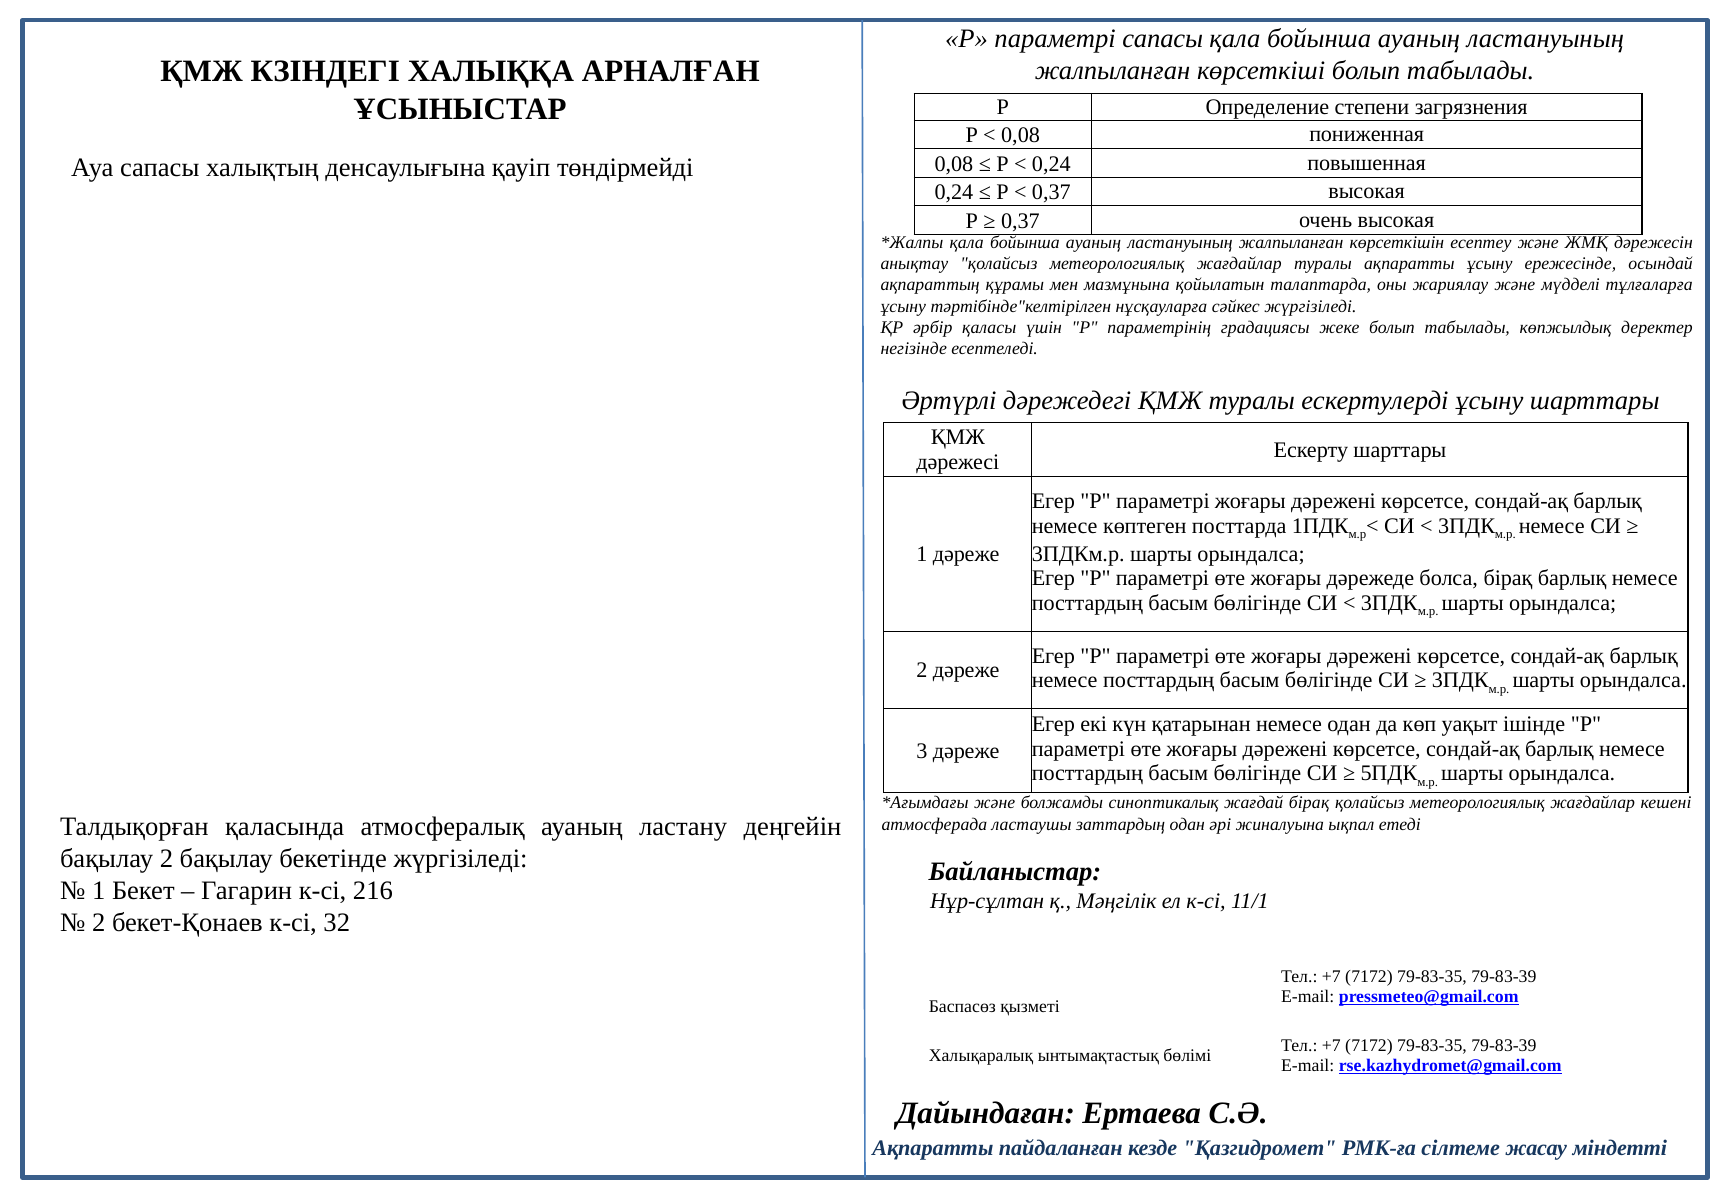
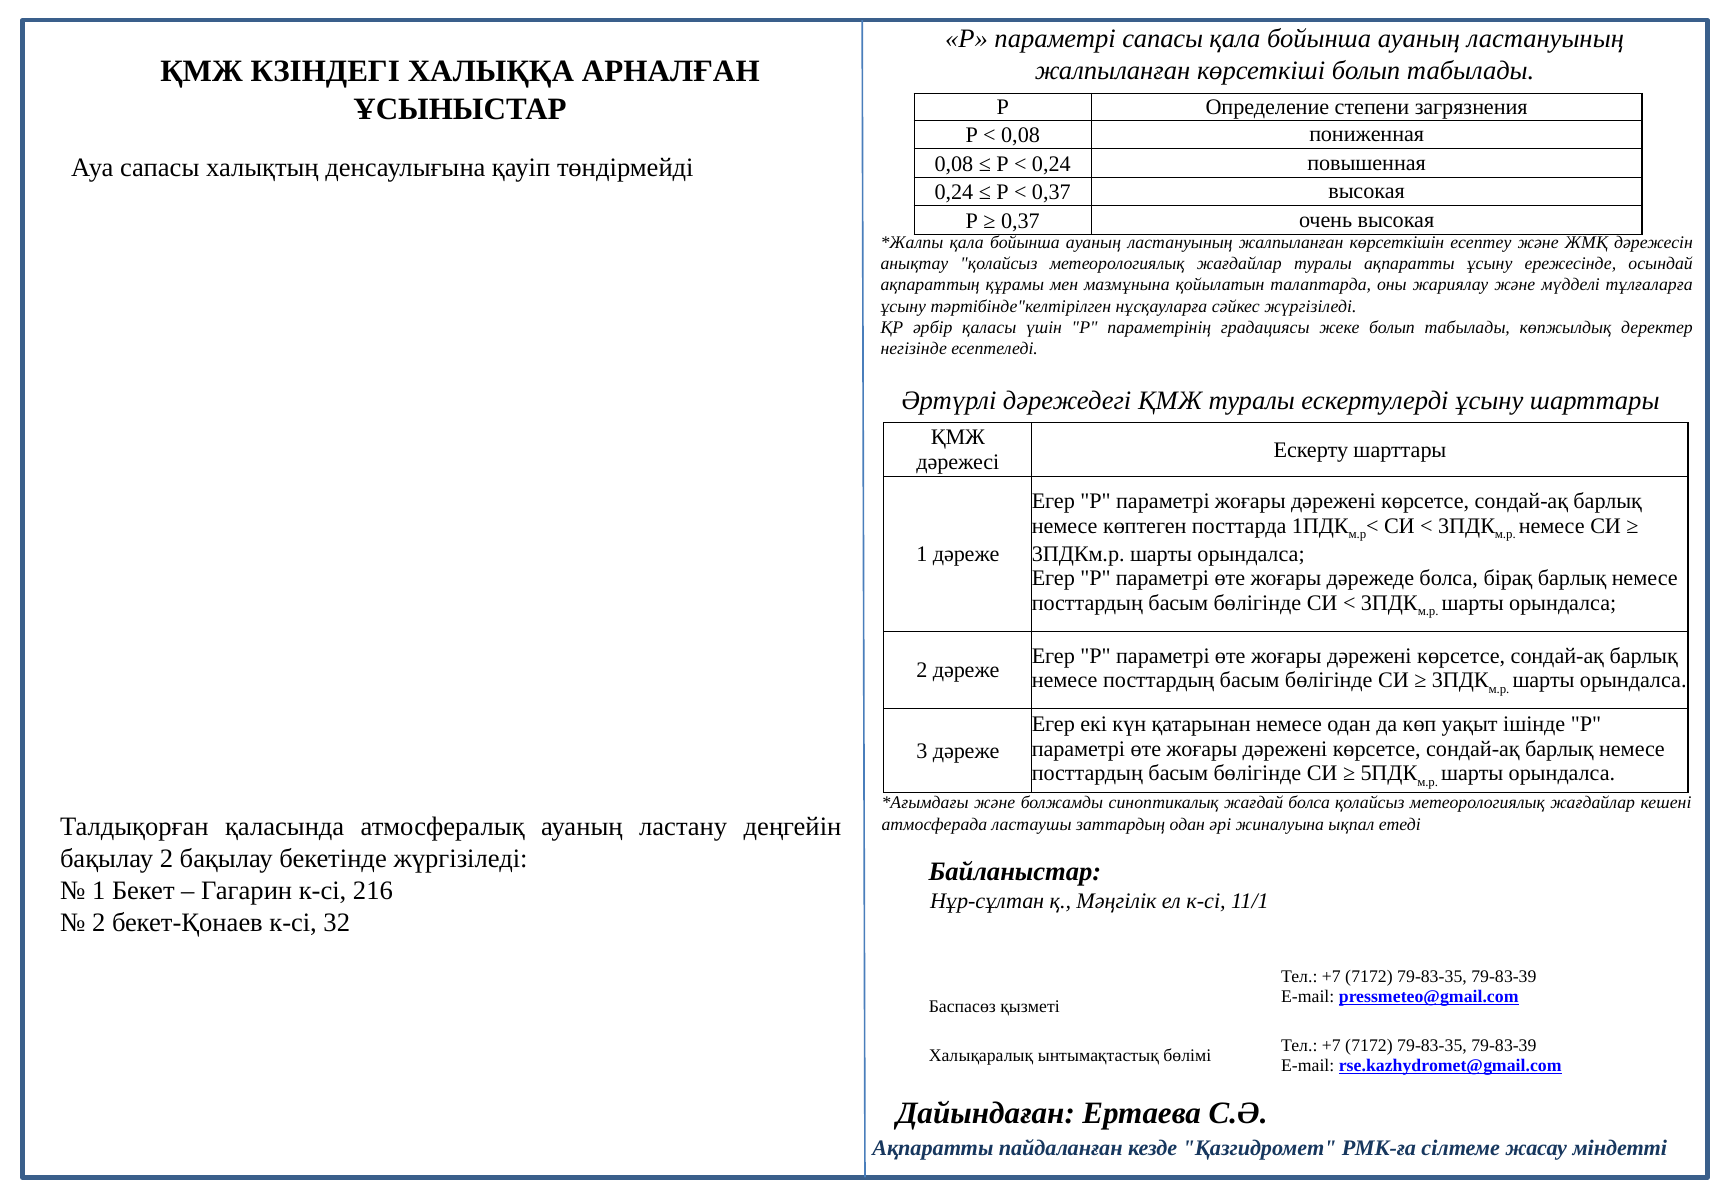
жағдай бірақ: бірақ -> болса
